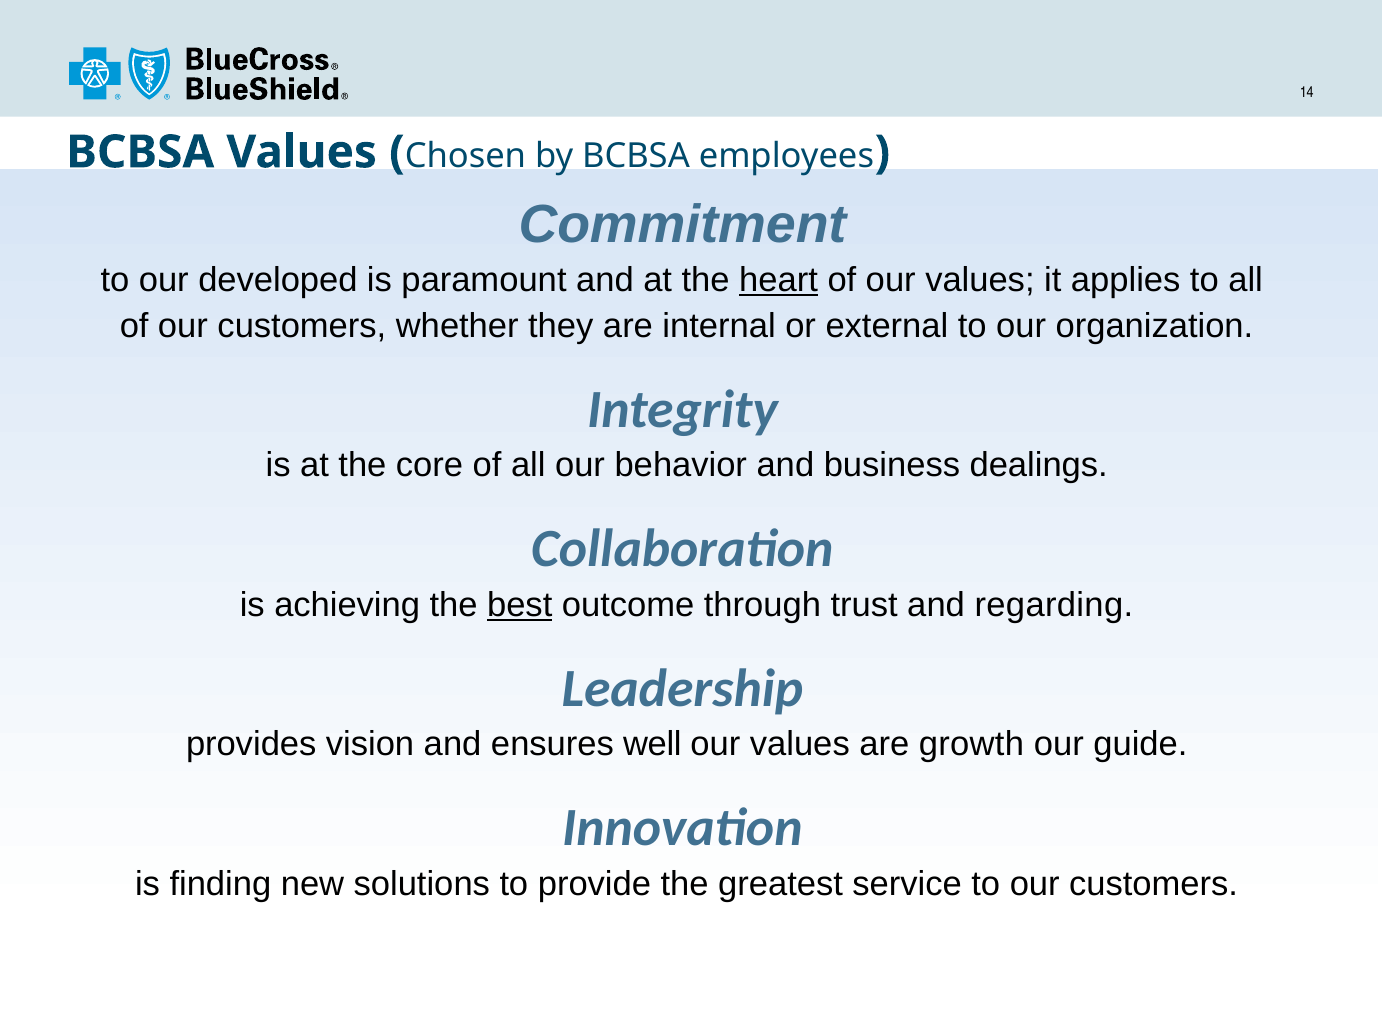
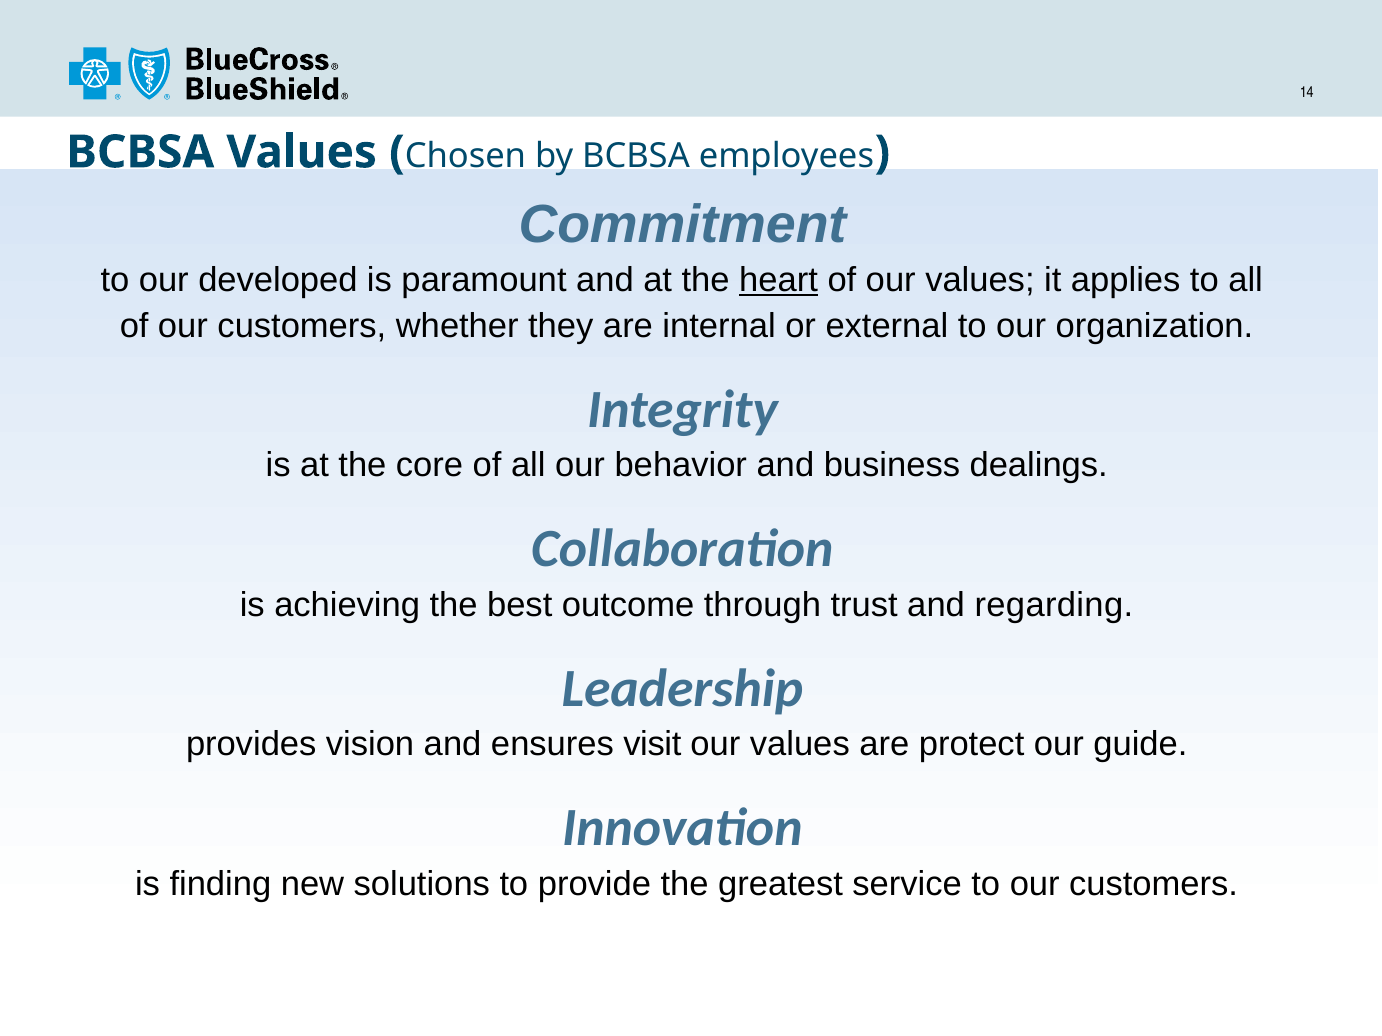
best underline: present -> none
well: well -> visit
growth: growth -> protect
